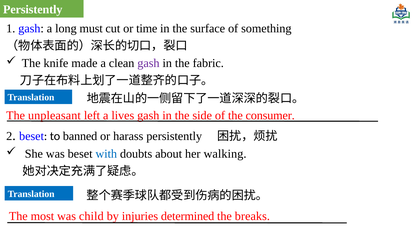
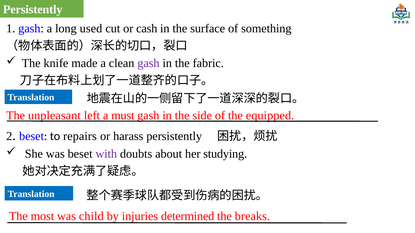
must: must -> used
time: time -> cash
lives: lives -> must
consumer: consumer -> equipped
banned: banned -> repairs
with colour: blue -> purple
walking: walking -> studying
